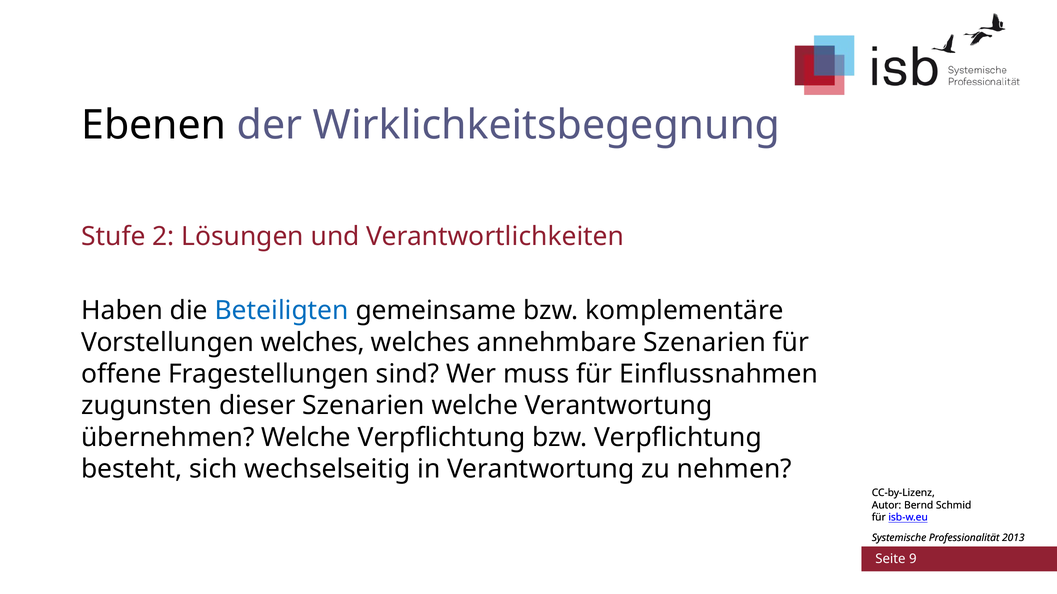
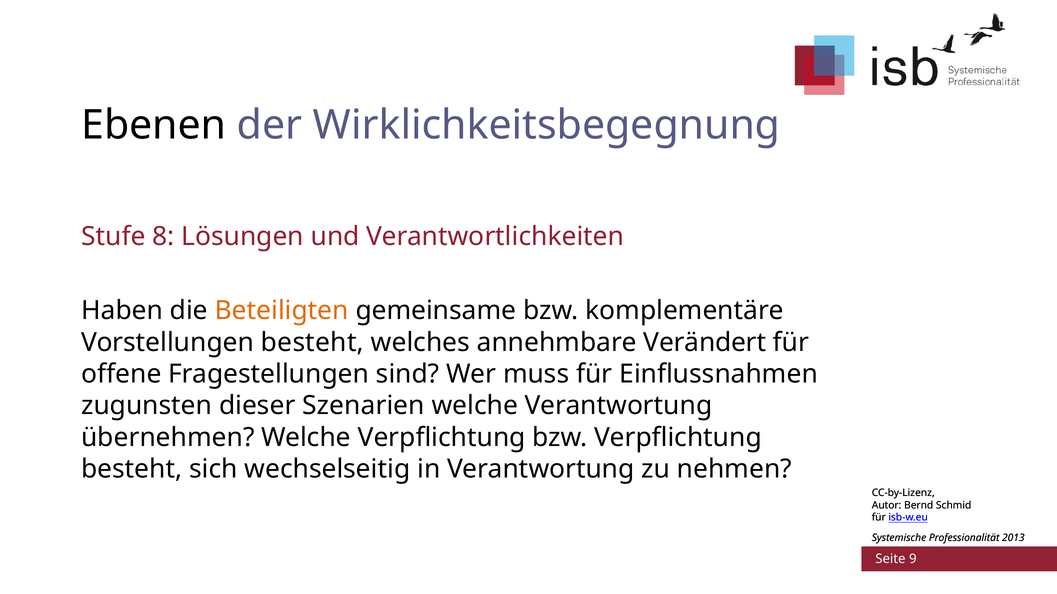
2: 2 -> 8
Beteiligten colour: blue -> orange
Vorstellungen welches: welches -> besteht
annehmbare Szenarien: Szenarien -> Verändert
